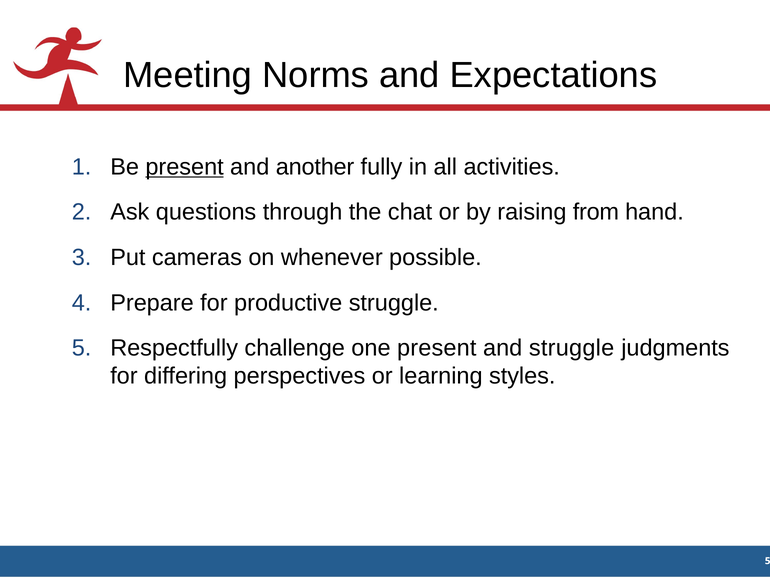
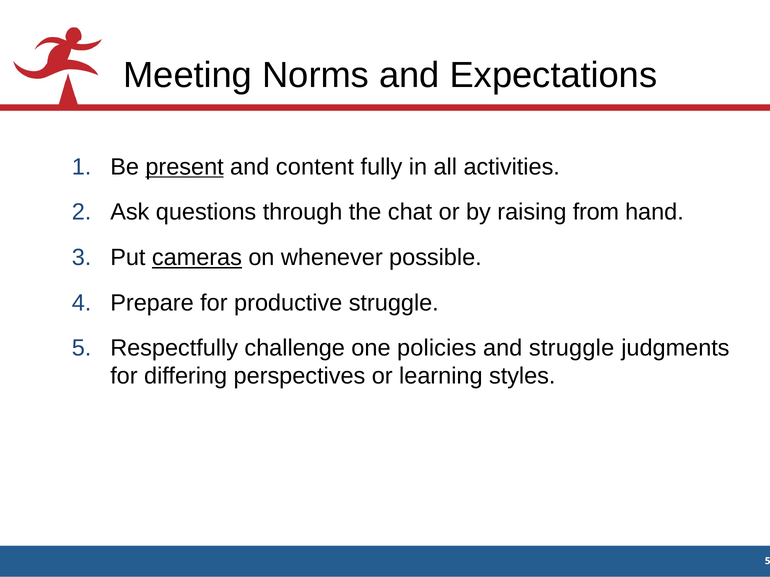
another: another -> content
cameras underline: none -> present
one present: present -> policies
